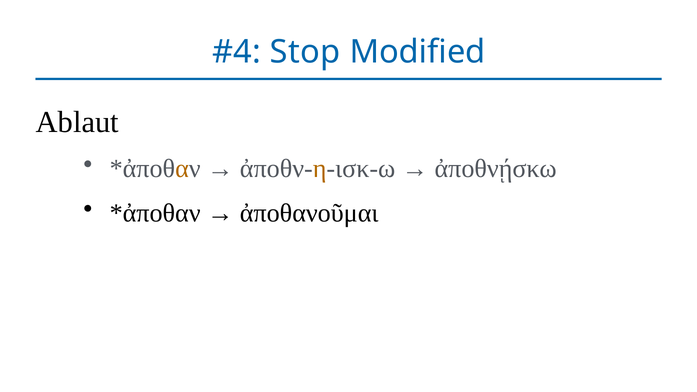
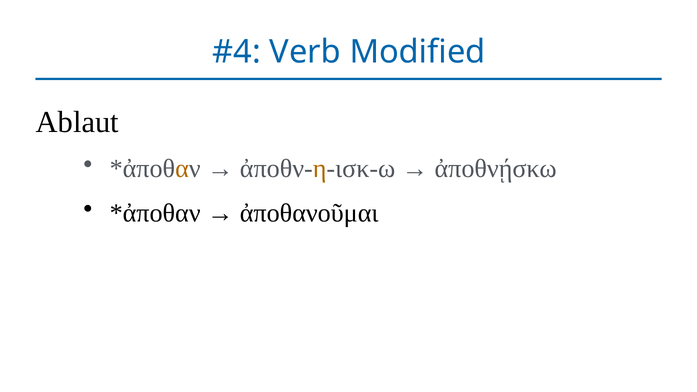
Stop: Stop -> Verb
